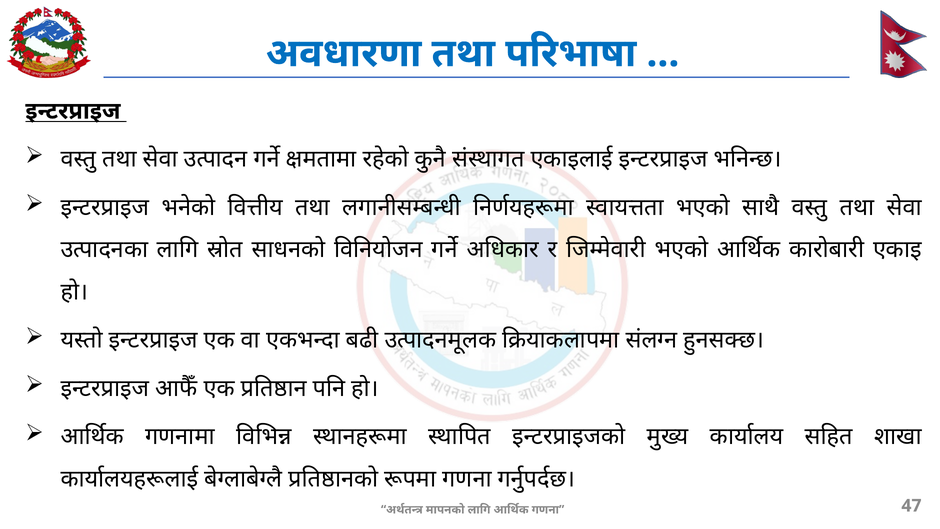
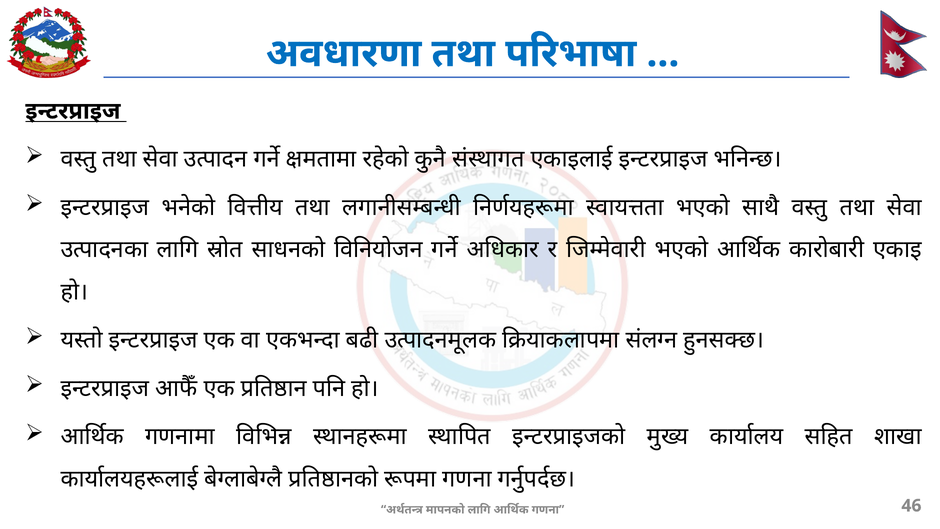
47: 47 -> 46
